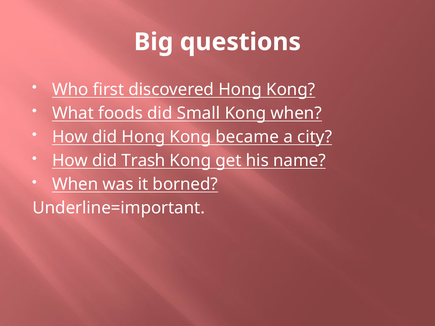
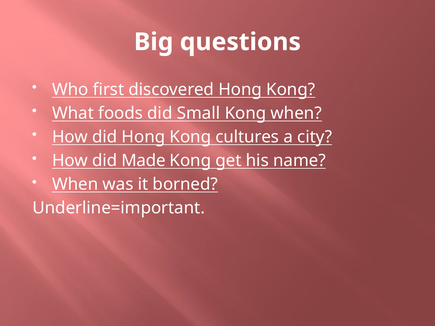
became: became -> cultures
Trash: Trash -> Made
